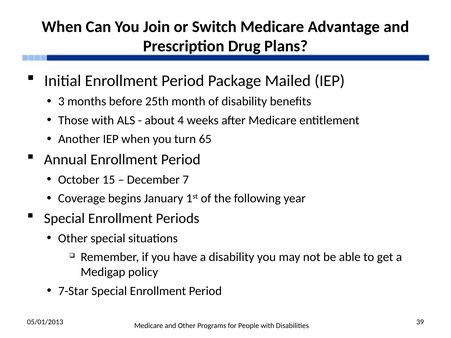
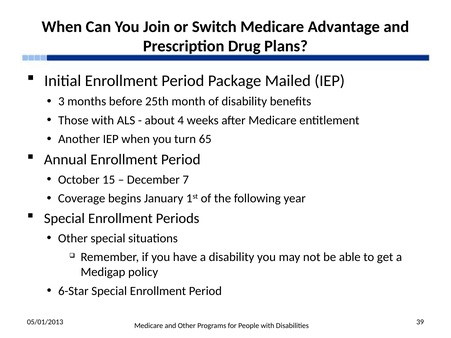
7-Star: 7-Star -> 6-Star
